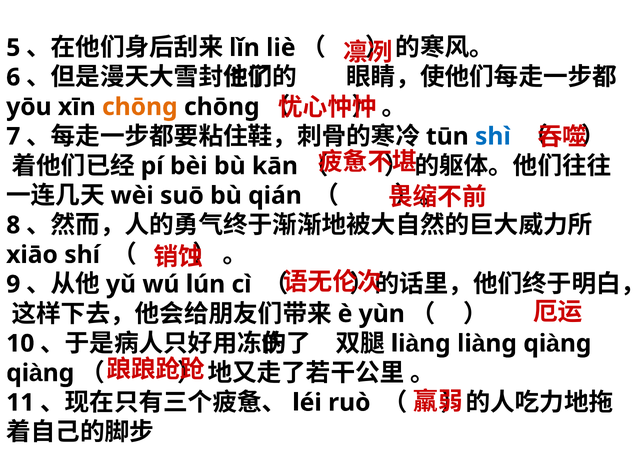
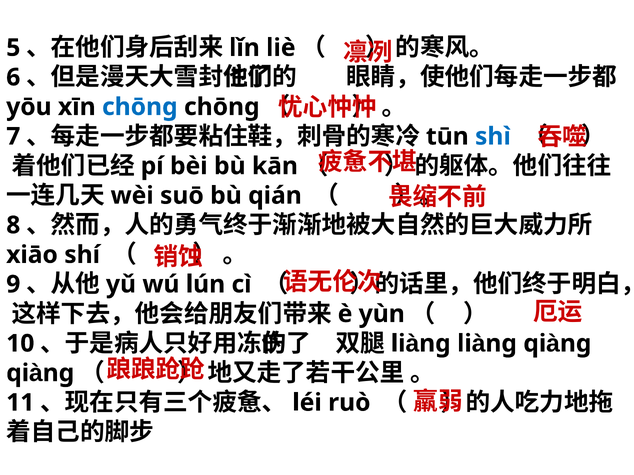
chōng at (140, 107) colour: orange -> blue
